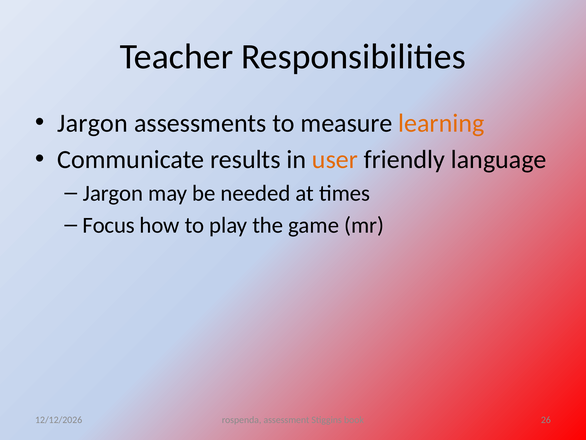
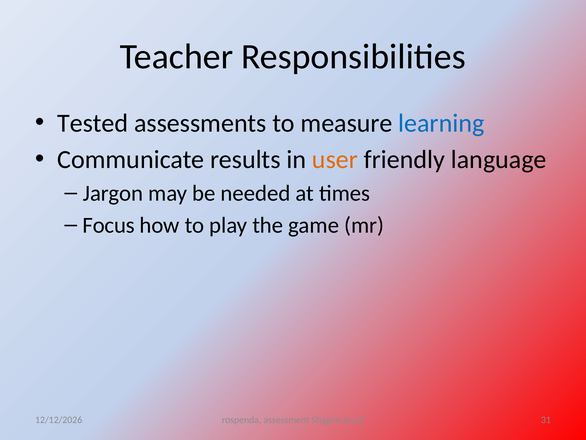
Jargon at (93, 123): Jargon -> Tested
learning colour: orange -> blue
26: 26 -> 31
